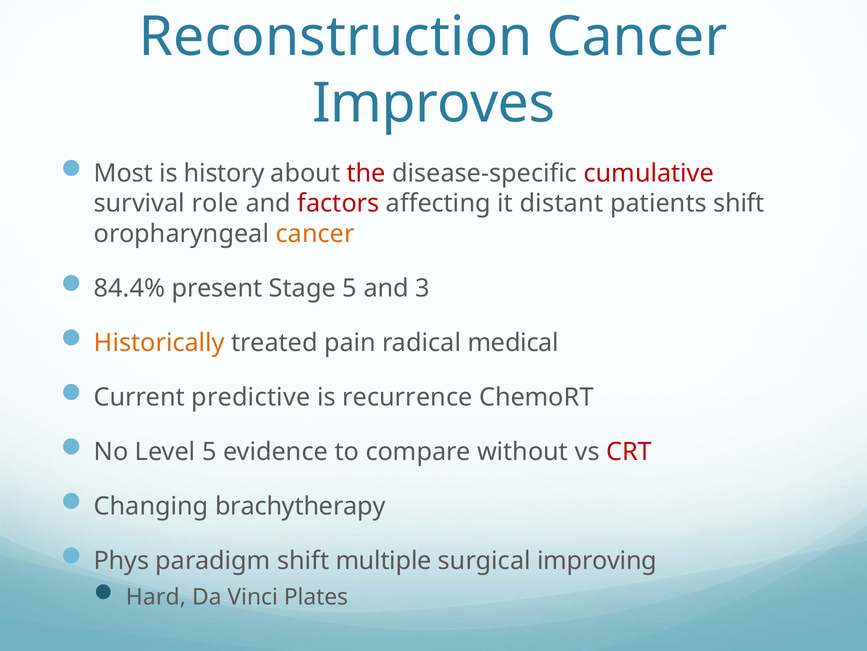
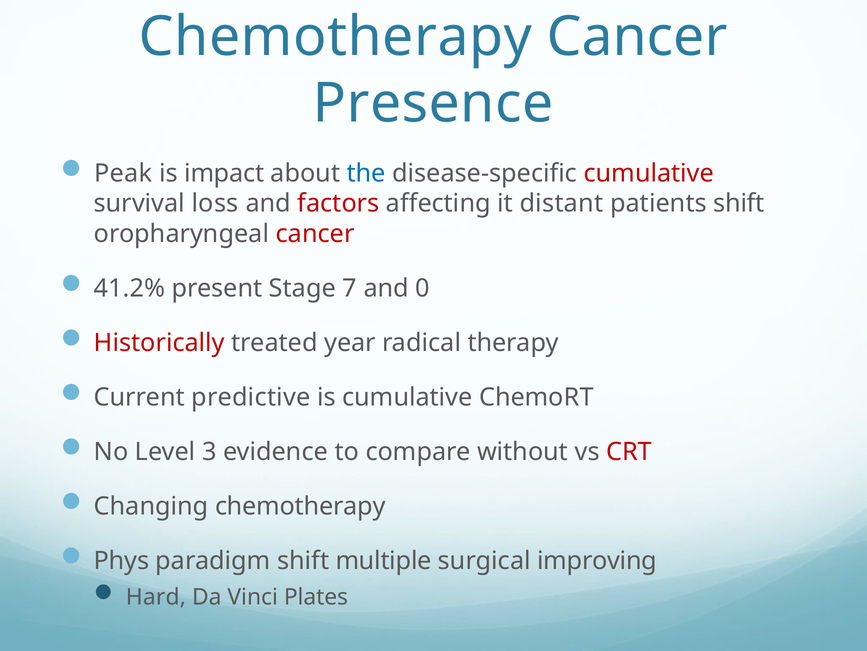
Reconstruction at (336, 37): Reconstruction -> Chemotherapy
Improves: Improves -> Presence
Most: Most -> Peak
history: history -> impact
the colour: red -> blue
role: role -> loss
cancer at (315, 234) colour: orange -> red
84.4%: 84.4% -> 41.2%
Stage 5: 5 -> 7
3: 3 -> 0
Historically colour: orange -> red
pain: pain -> year
medical: medical -> therapy
is recurrence: recurrence -> cumulative
Level 5: 5 -> 3
Changing brachytherapy: brachytherapy -> chemotherapy
